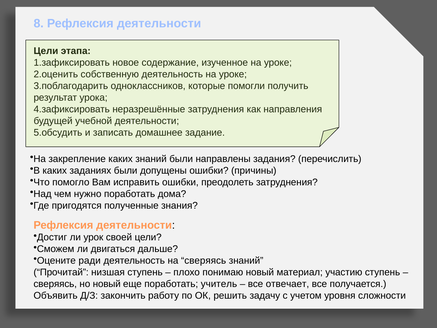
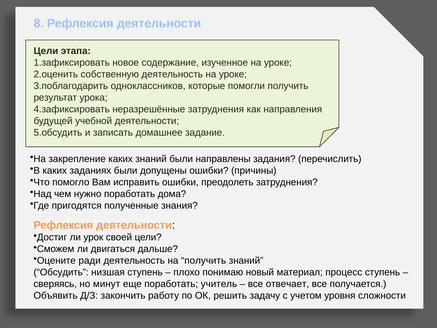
на сверяясь: сверяясь -> получить
Прочитай: Прочитай -> Обсудить
участию: участию -> процесс
но новый: новый -> минут
